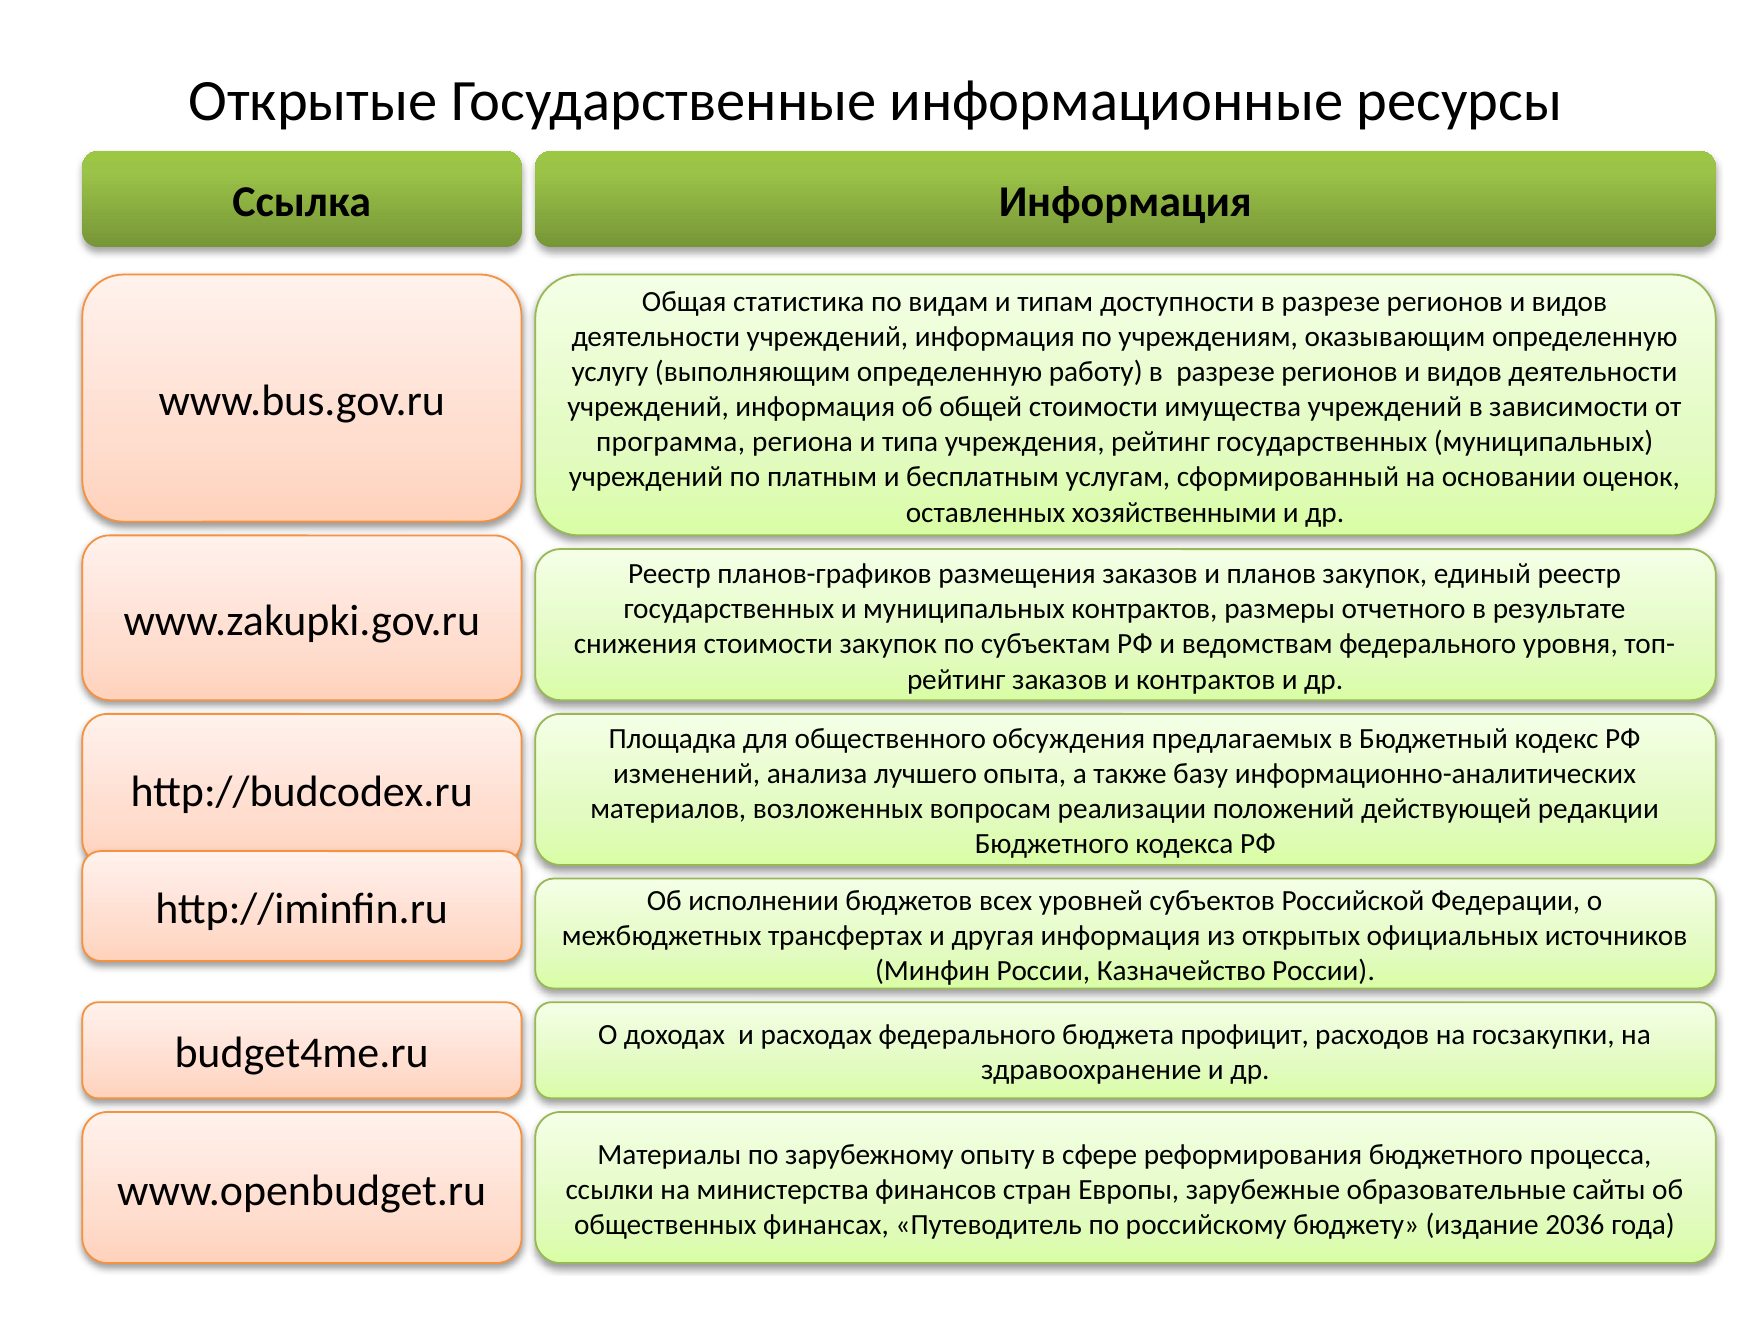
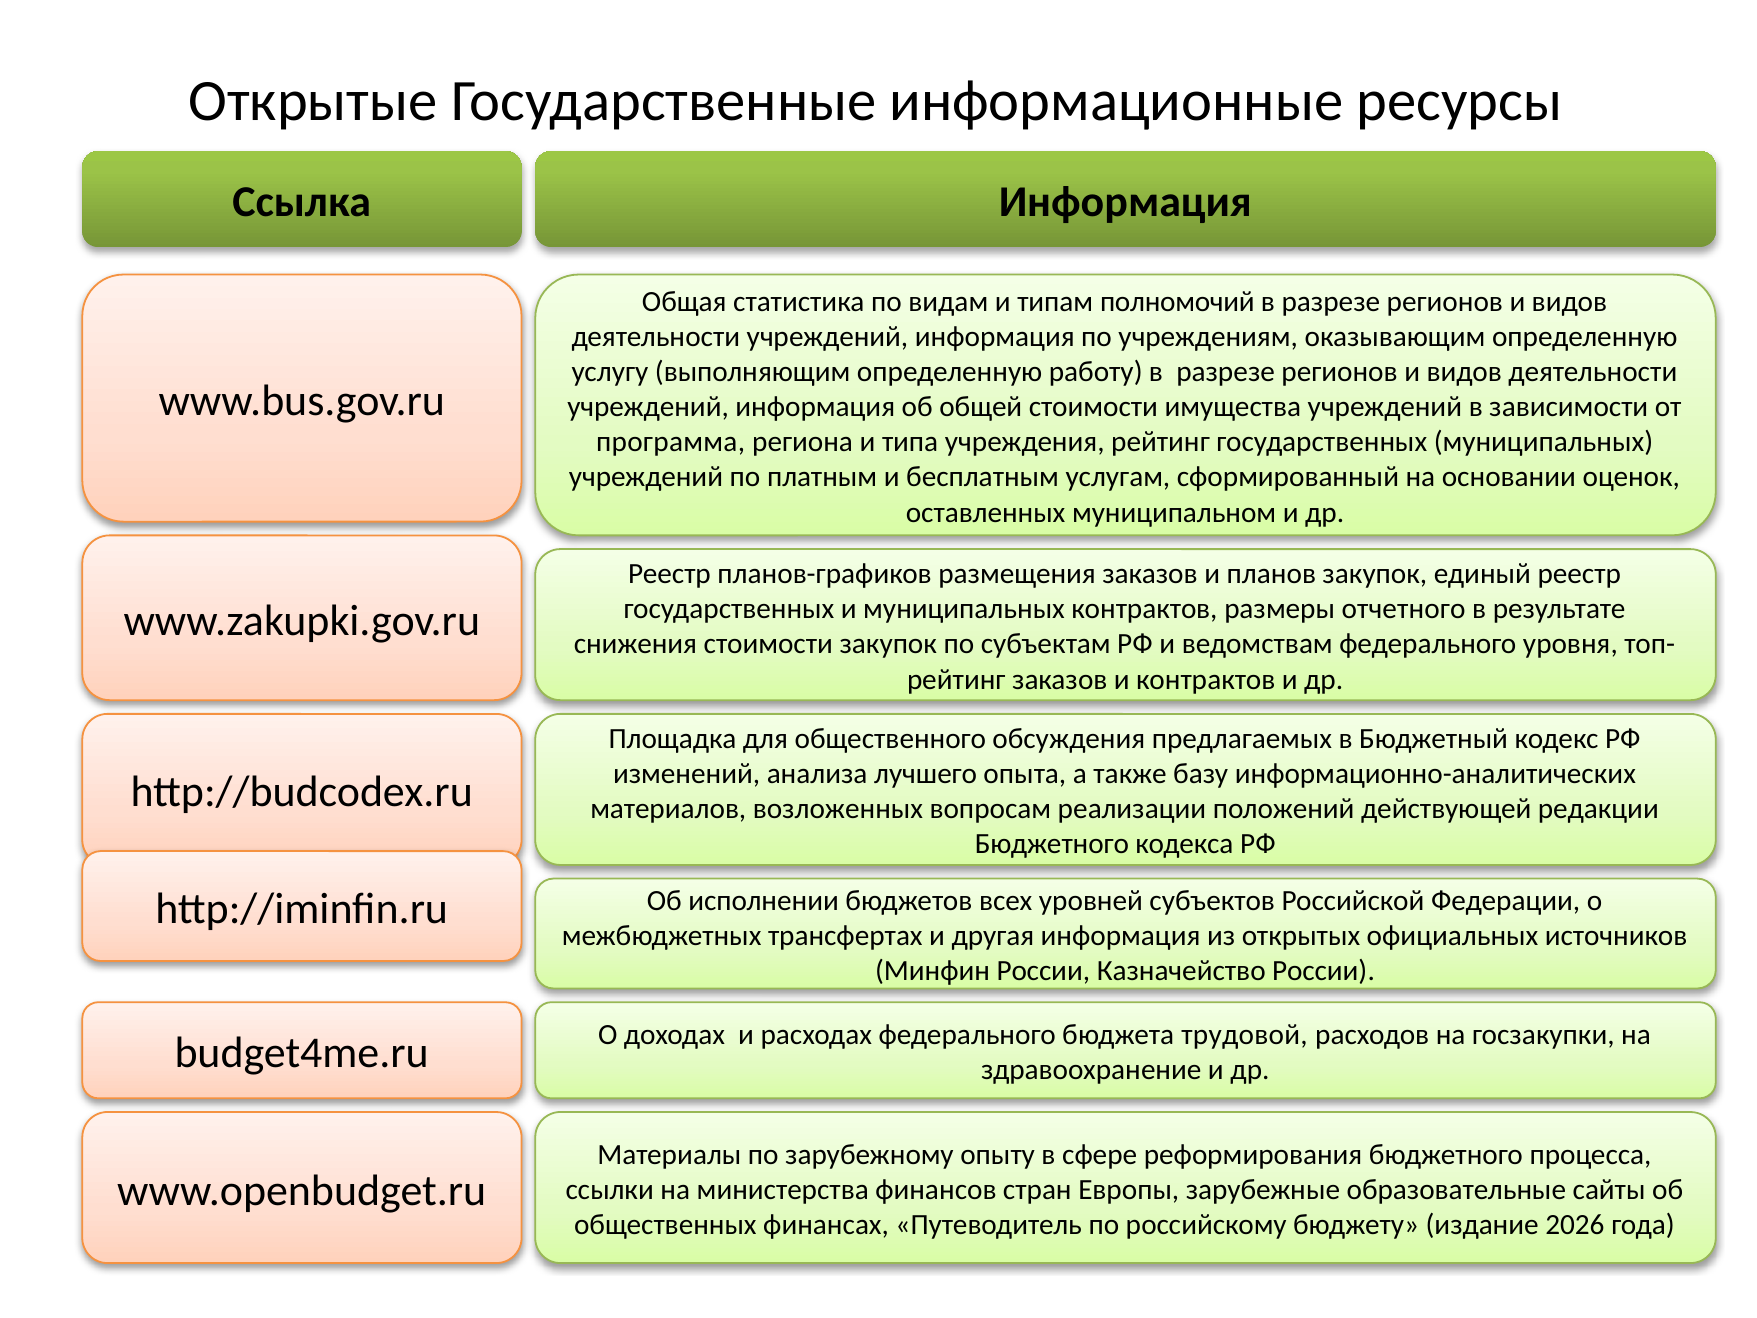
доступности: доступности -> полномочий
хозяйственными: хозяйственными -> муниципальном
профицит: профицит -> трудовой
2036: 2036 -> 2026
